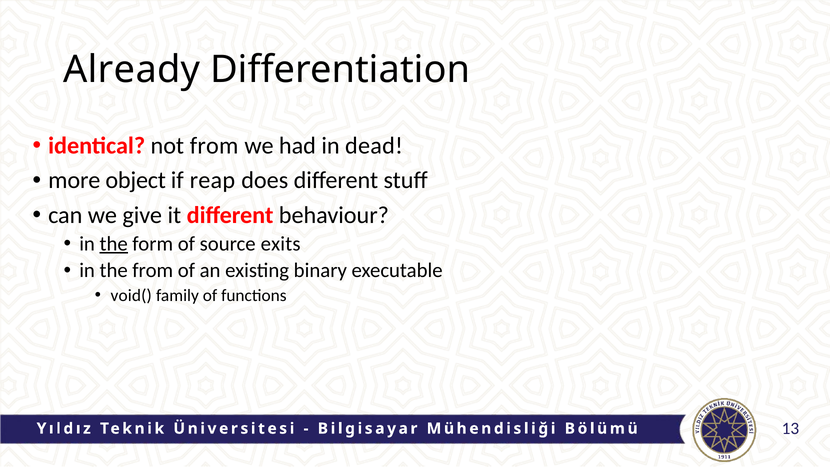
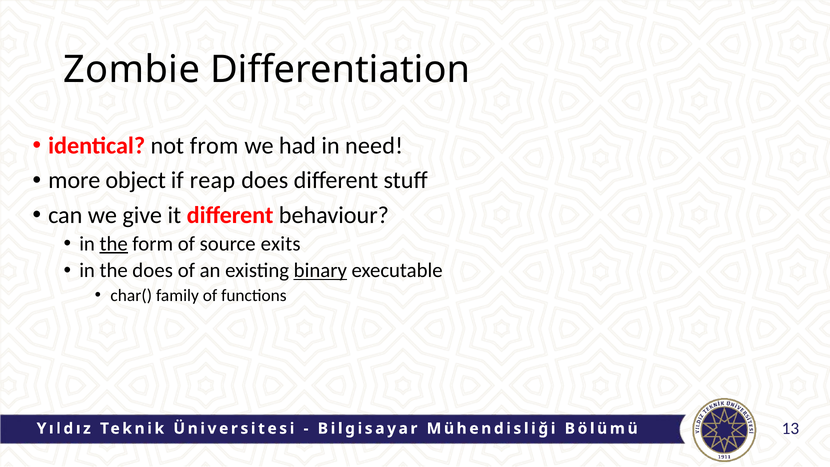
Already: Already -> Zombie
dead: dead -> need
the from: from -> does
binary underline: none -> present
void(: void( -> char(
